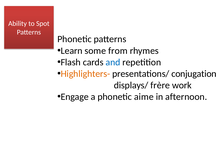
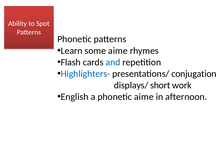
some from: from -> aime
Highlighters- colour: orange -> blue
frère: frère -> short
Engage: Engage -> English
